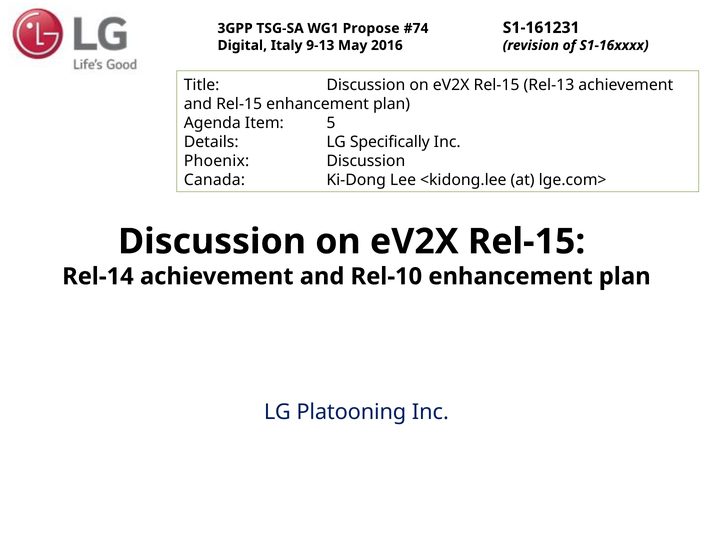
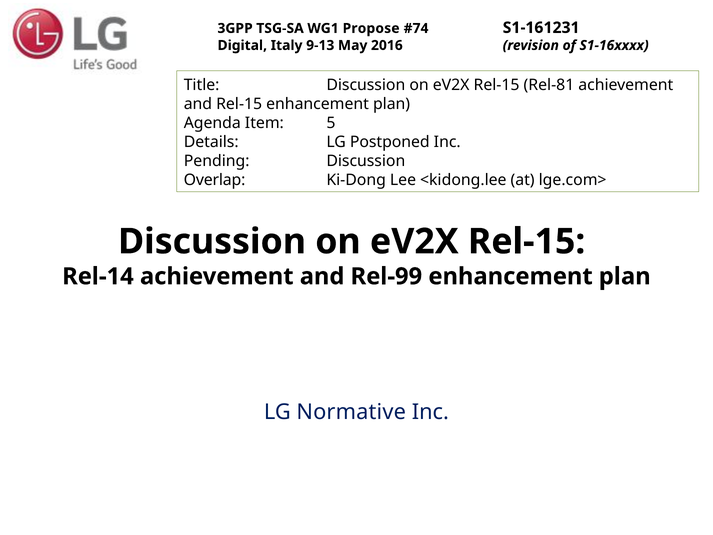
Rel-13: Rel-13 -> Rel-81
Specifically: Specifically -> Postponed
Phoenix: Phoenix -> Pending
Canada: Canada -> Overlap
Rel-10: Rel-10 -> Rel-99
Platooning: Platooning -> Normative
